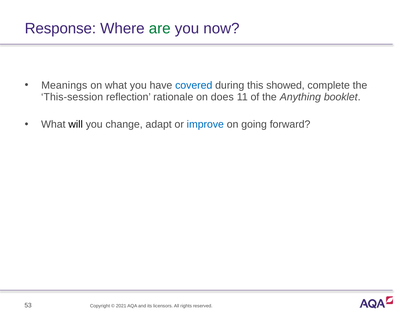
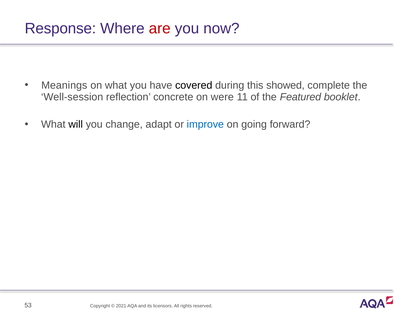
are colour: green -> red
covered colour: blue -> black
This-session: This-session -> Well-session
rationale: rationale -> concrete
does: does -> were
Anything: Anything -> Featured
